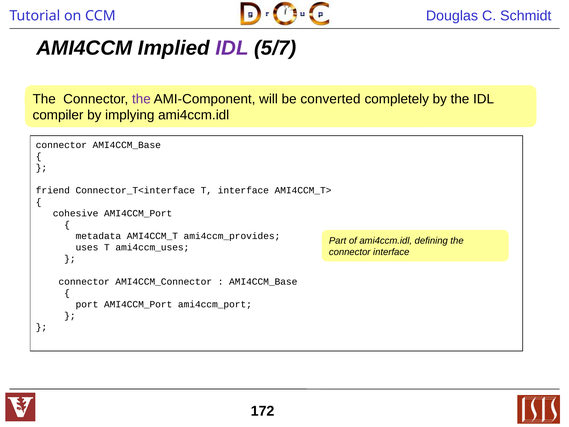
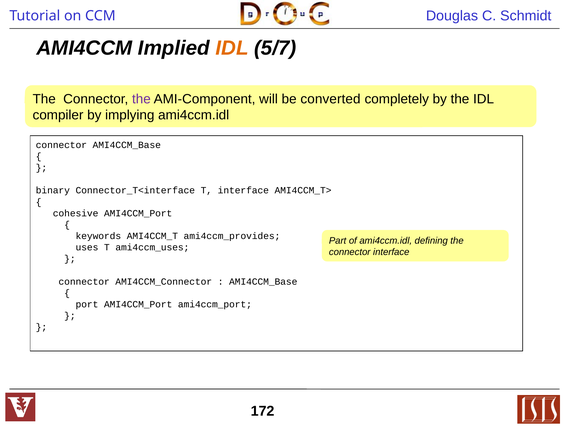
IDL at (232, 48) colour: purple -> orange
friend: friend -> binary
metadata: metadata -> keywords
